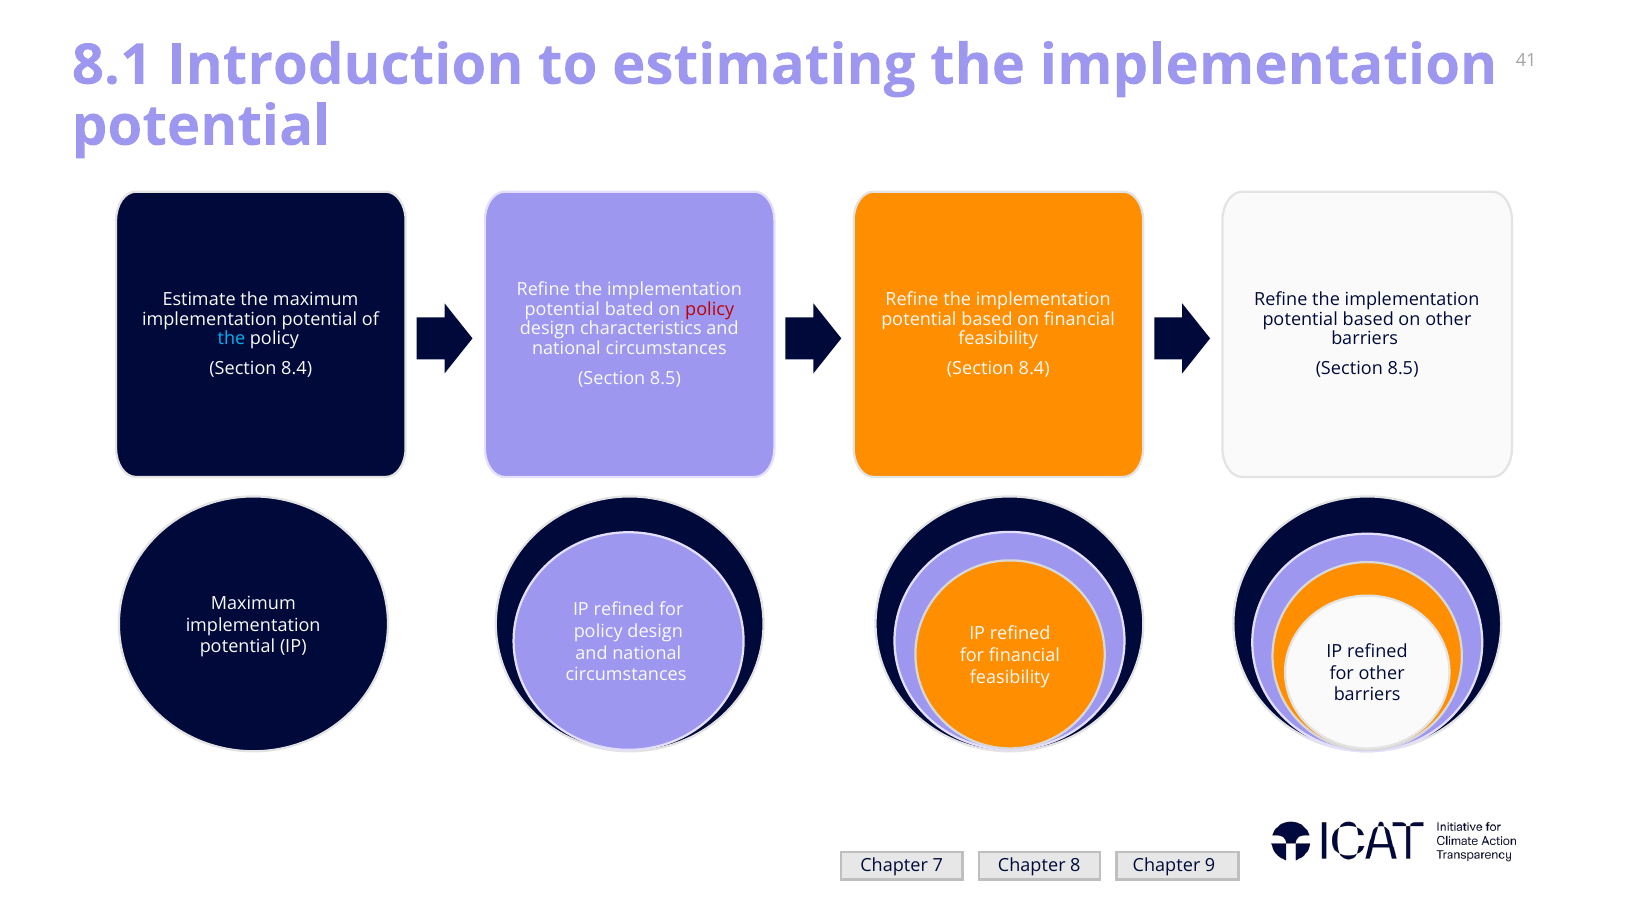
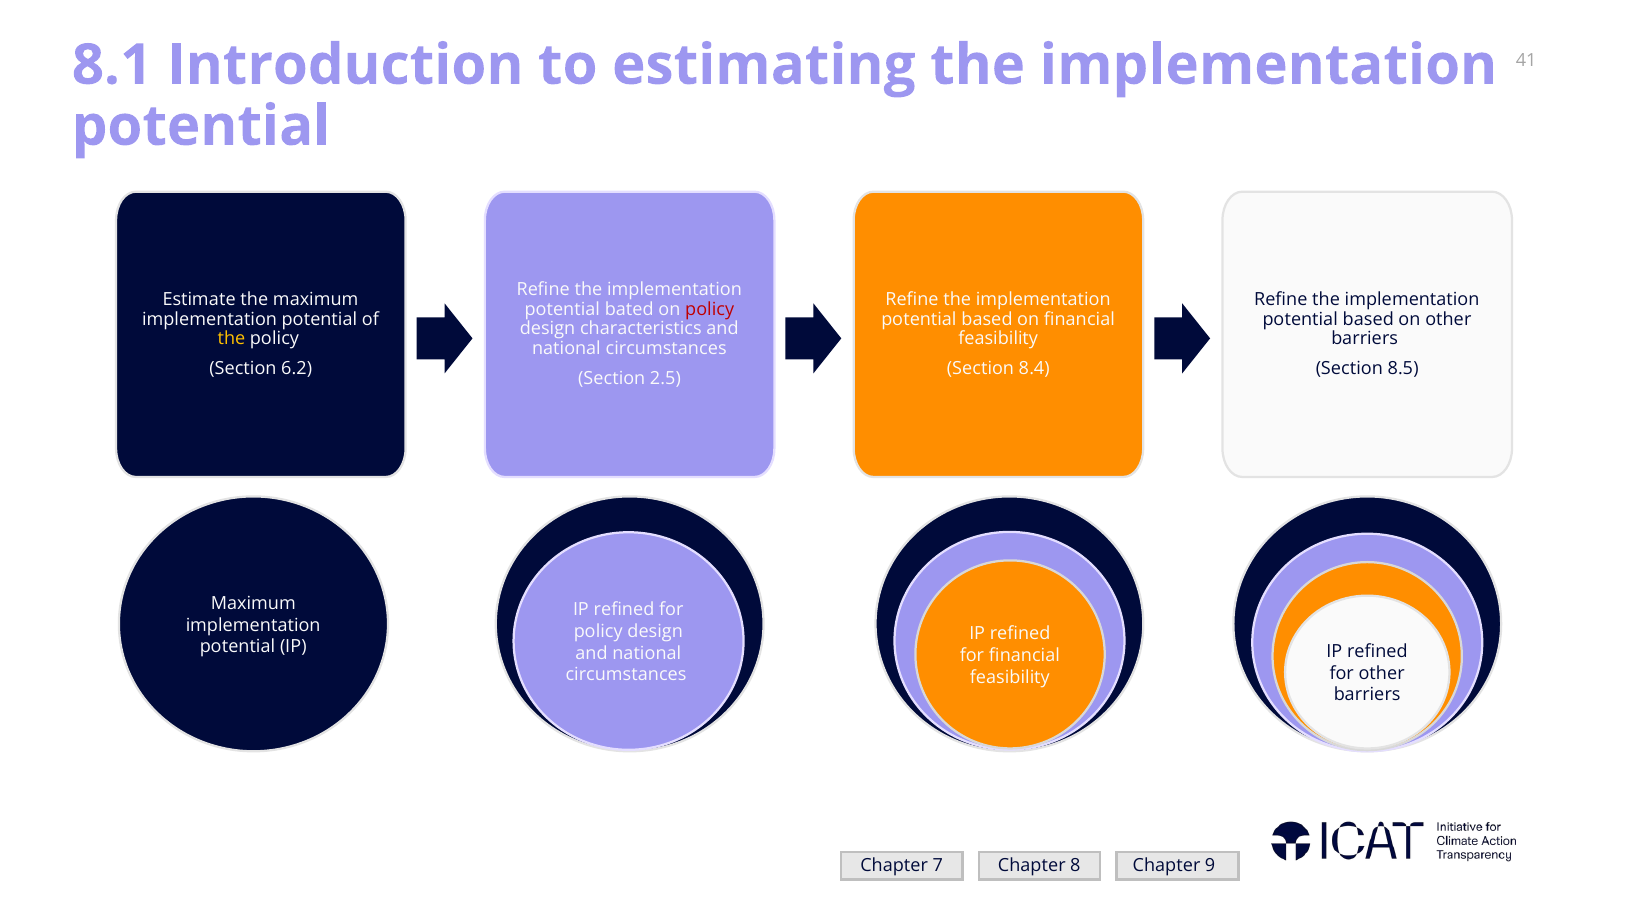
the at (231, 339) colour: light blue -> yellow
8.4 at (297, 368): 8.4 -> 6.2
8.5 at (665, 378): 8.5 -> 2.5
